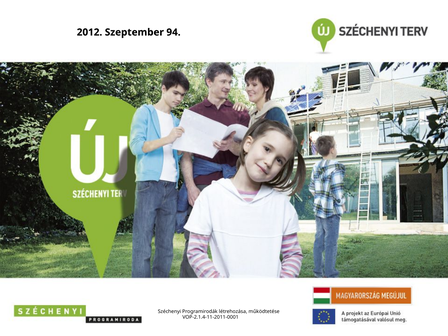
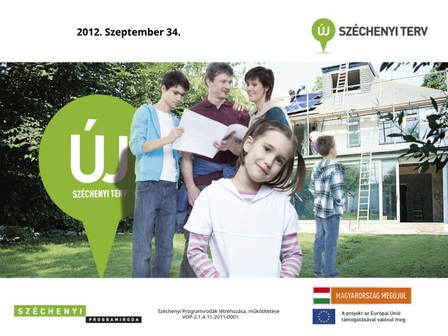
94: 94 -> 34
